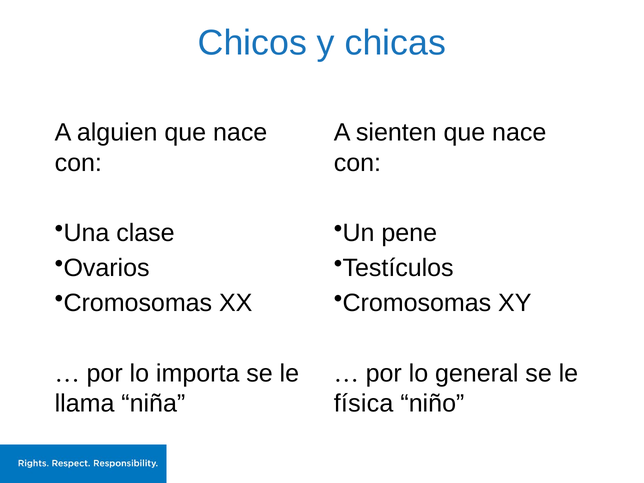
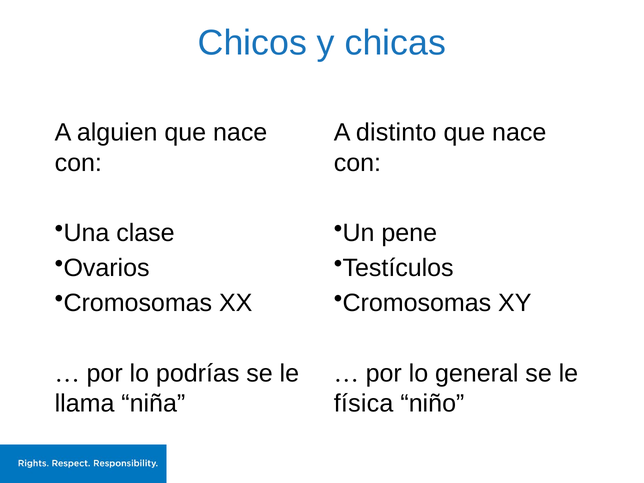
sienten: sienten -> distinto
importa: importa -> podrías
